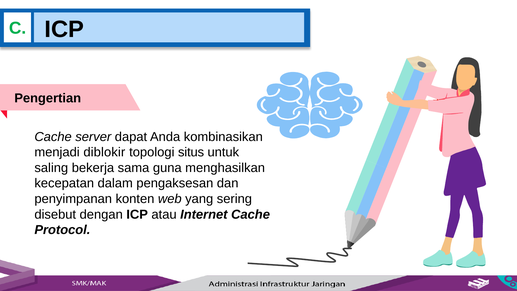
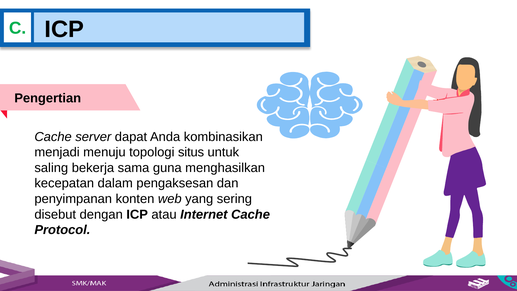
diblokir: diblokir -> menuju
